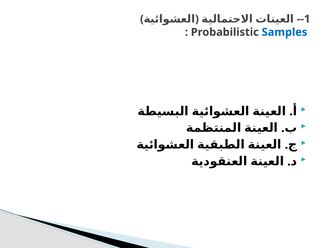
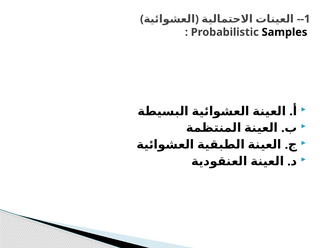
Samples colour: blue -> black
